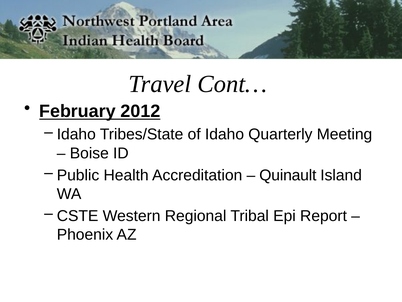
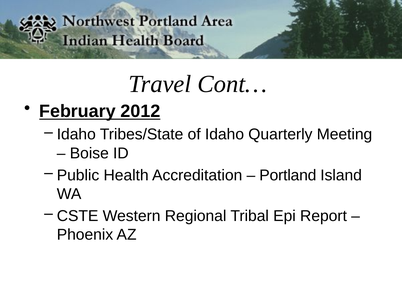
Quinault: Quinault -> Portland
